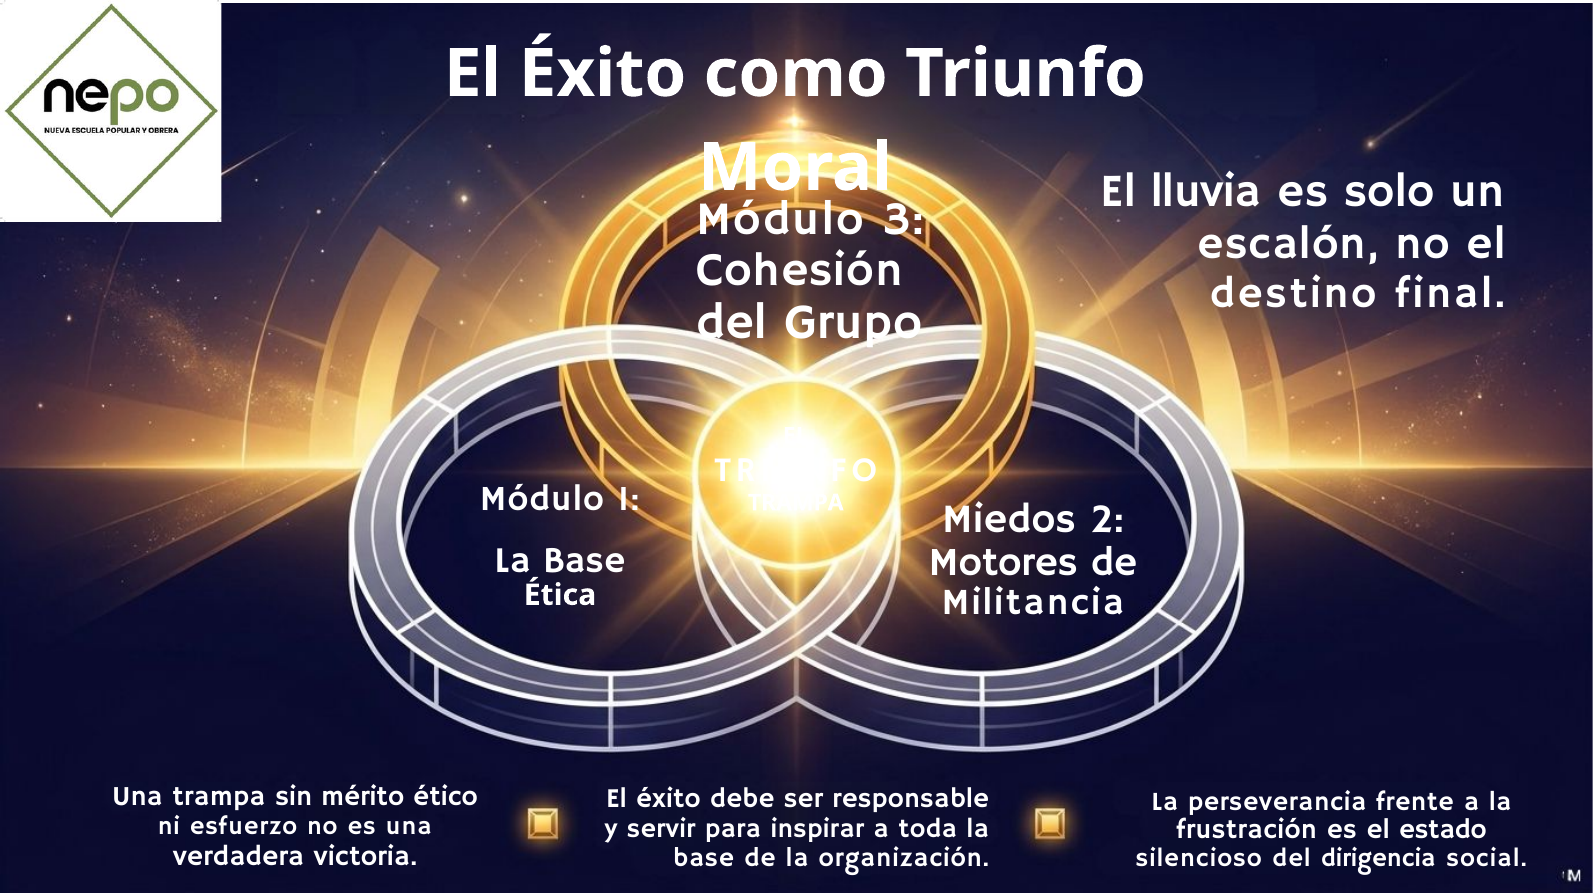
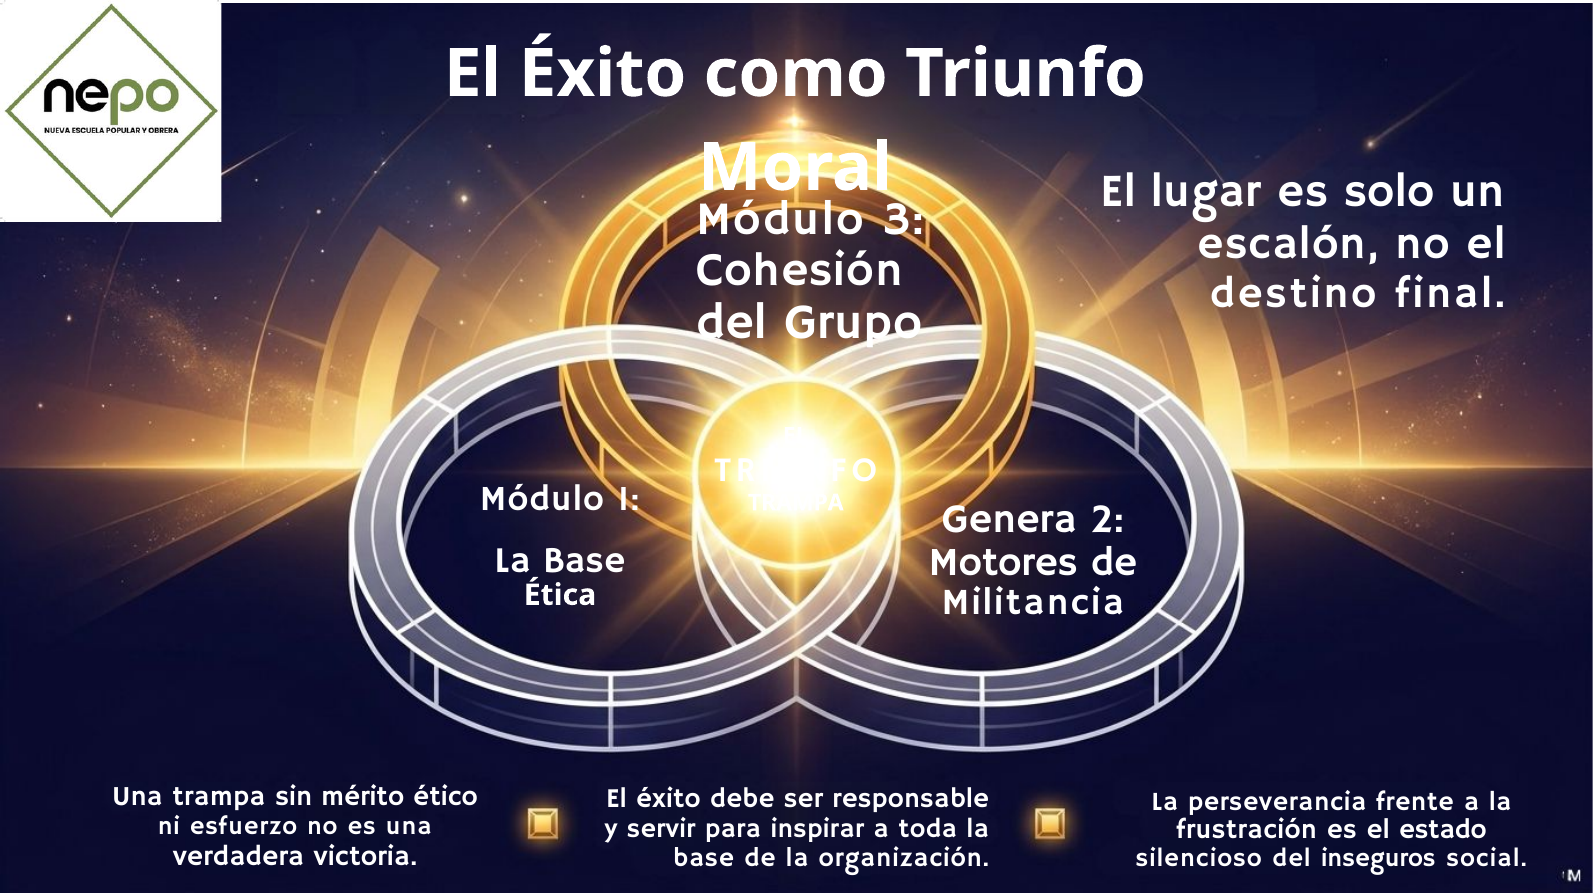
lluvia: lluvia -> lugar
Miedos: Miedos -> Genera
dirigencia: dirigencia -> inseguros
